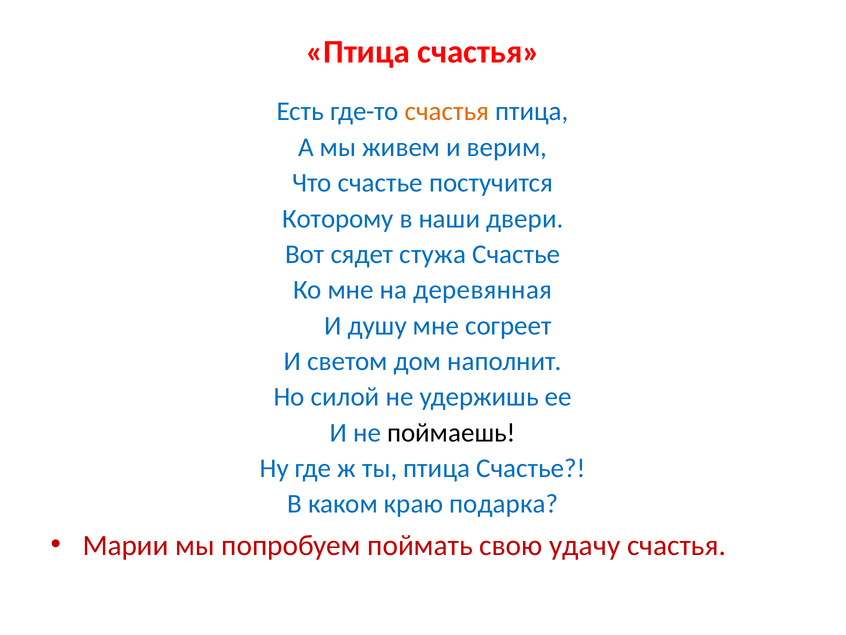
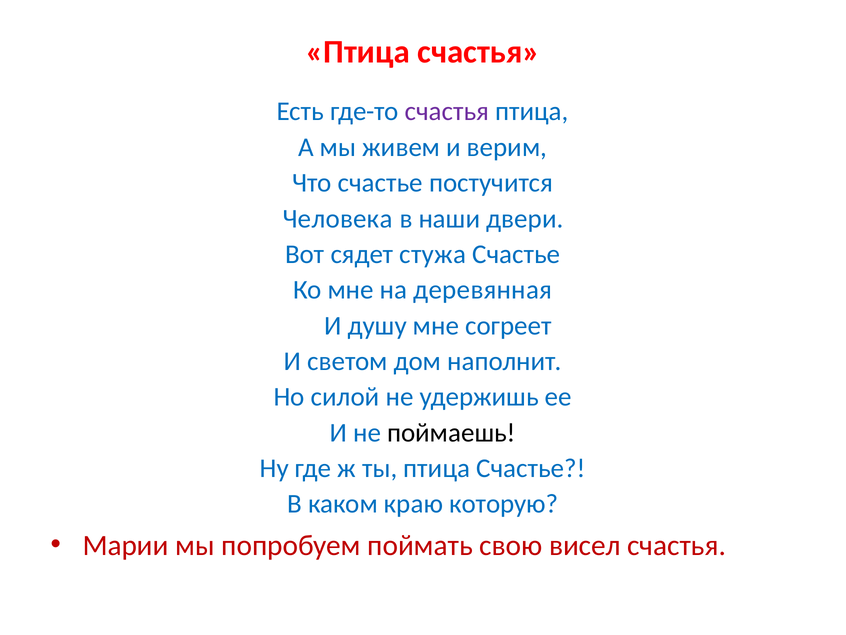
счастья at (447, 111) colour: orange -> purple
Которому: Которому -> Человека
подарка: подарка -> которую
удачу: удачу -> висел
